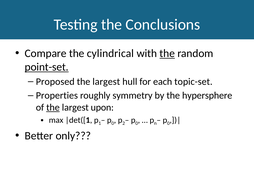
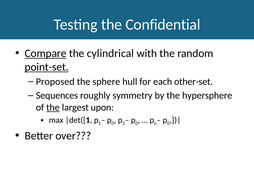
Conclusions: Conclusions -> Confidential
Compare underline: none -> present
the at (167, 53) underline: present -> none
largest at (106, 81): largest -> sphere
topic-set: topic-set -> other-set
Properties: Properties -> Sequences
only: only -> over
